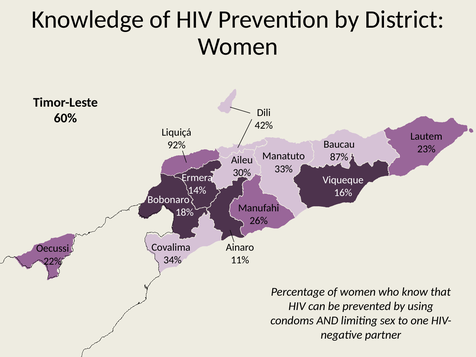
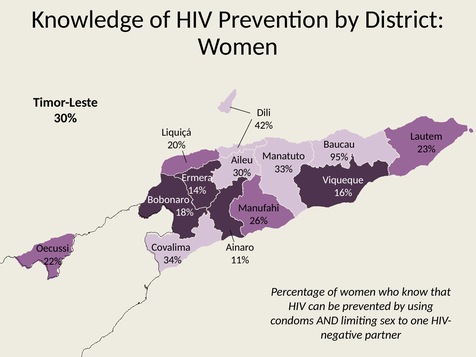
60% at (65, 118): 60% -> 30%
92%: 92% -> 20%
87%: 87% -> 95%
